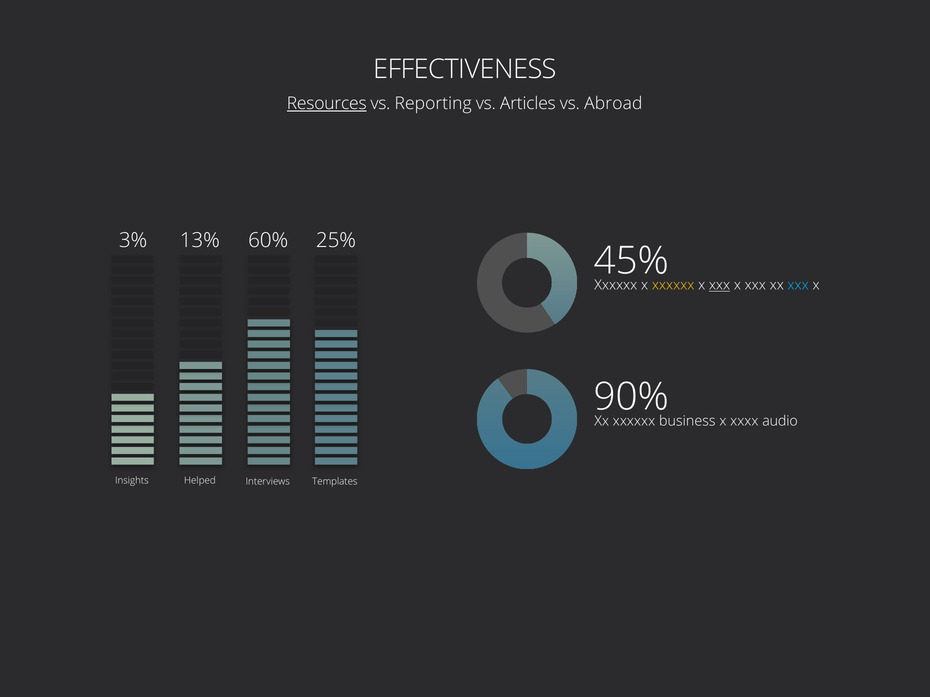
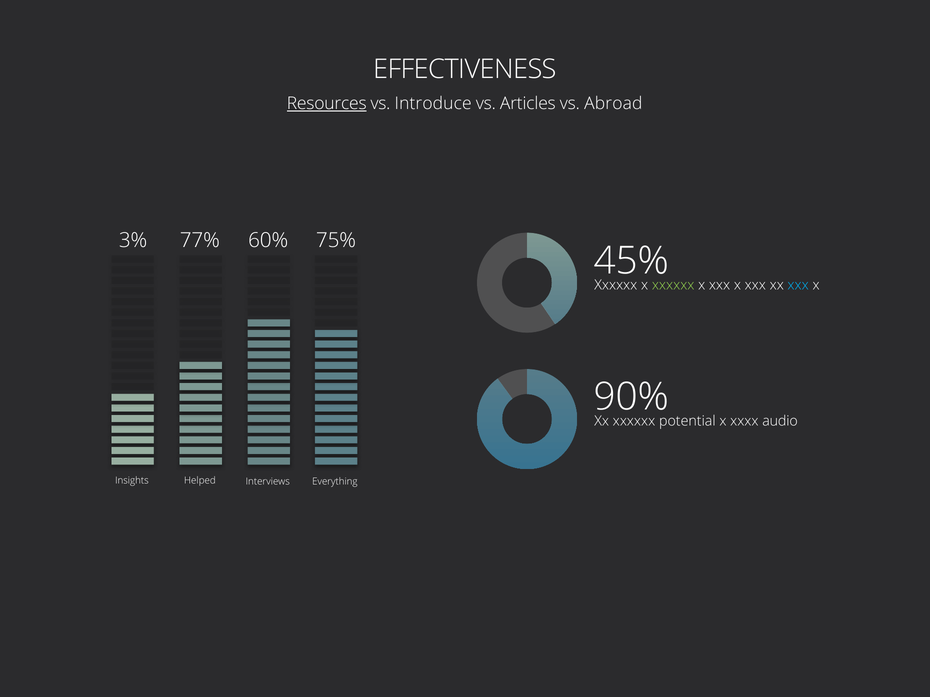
Reporting: Reporting -> Introduce
13%: 13% -> 77%
25%: 25% -> 75%
xxxxxx at (673, 285) colour: yellow -> light green
xxx at (720, 285) underline: present -> none
business: business -> potential
Templates: Templates -> Everything
